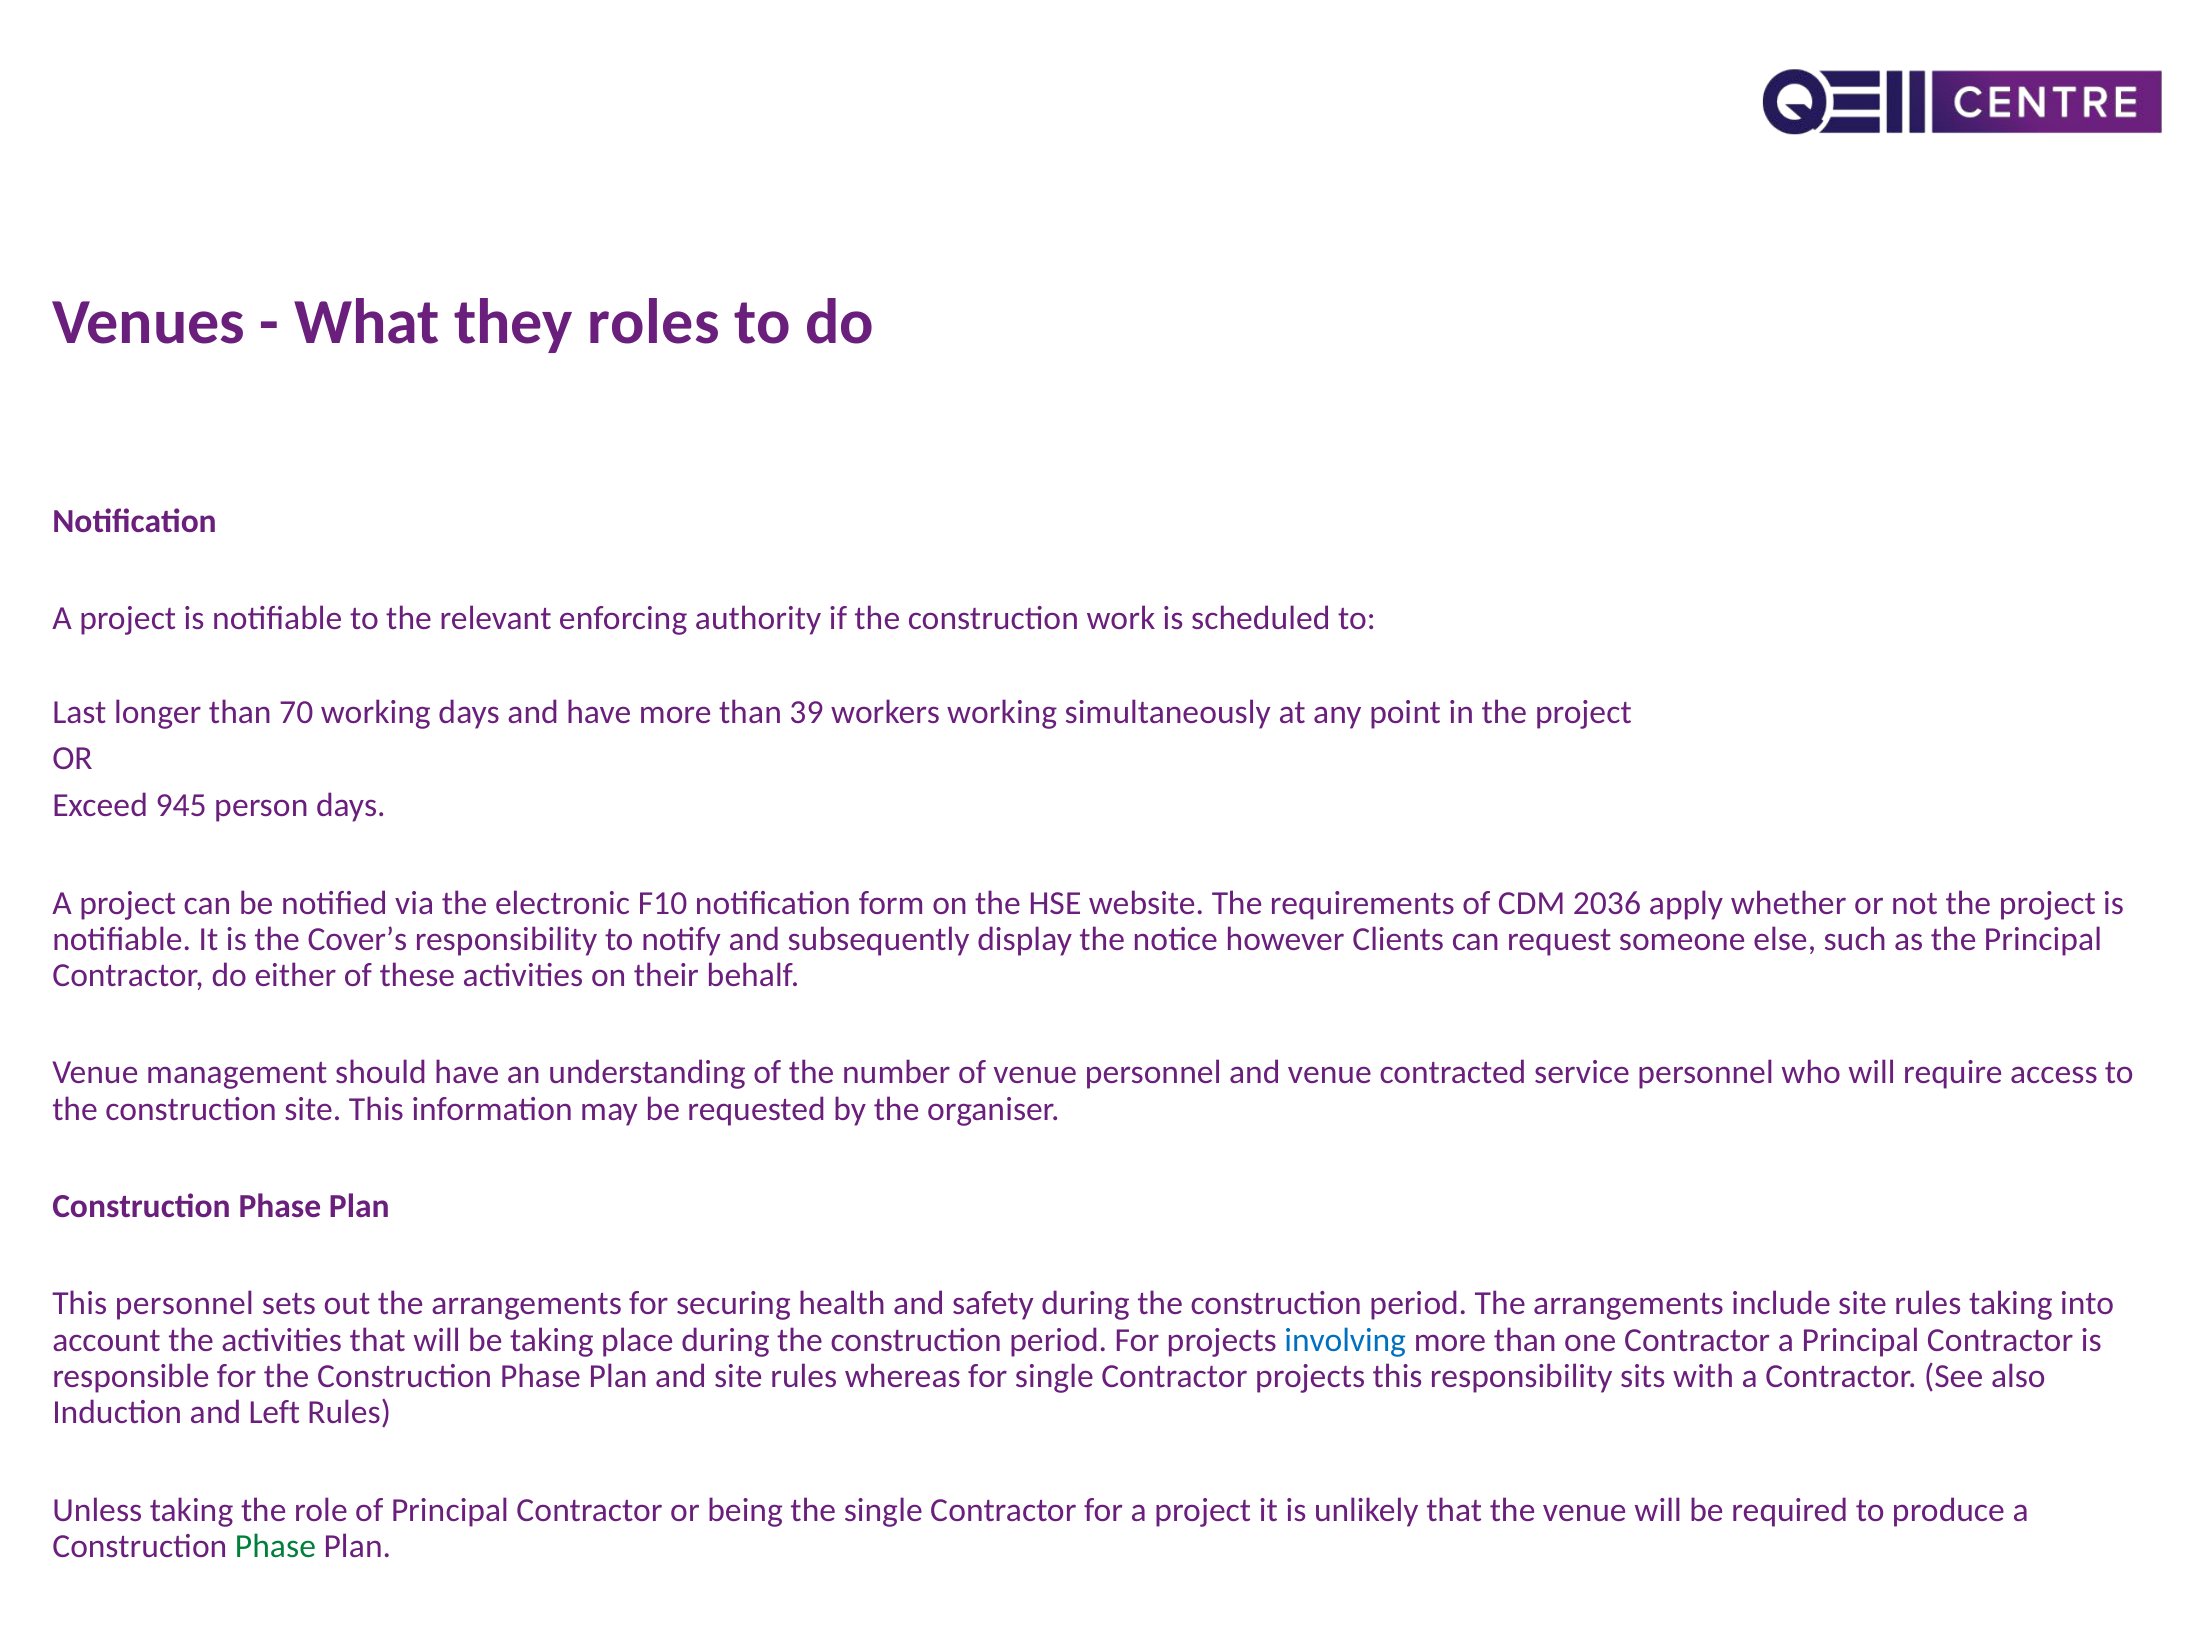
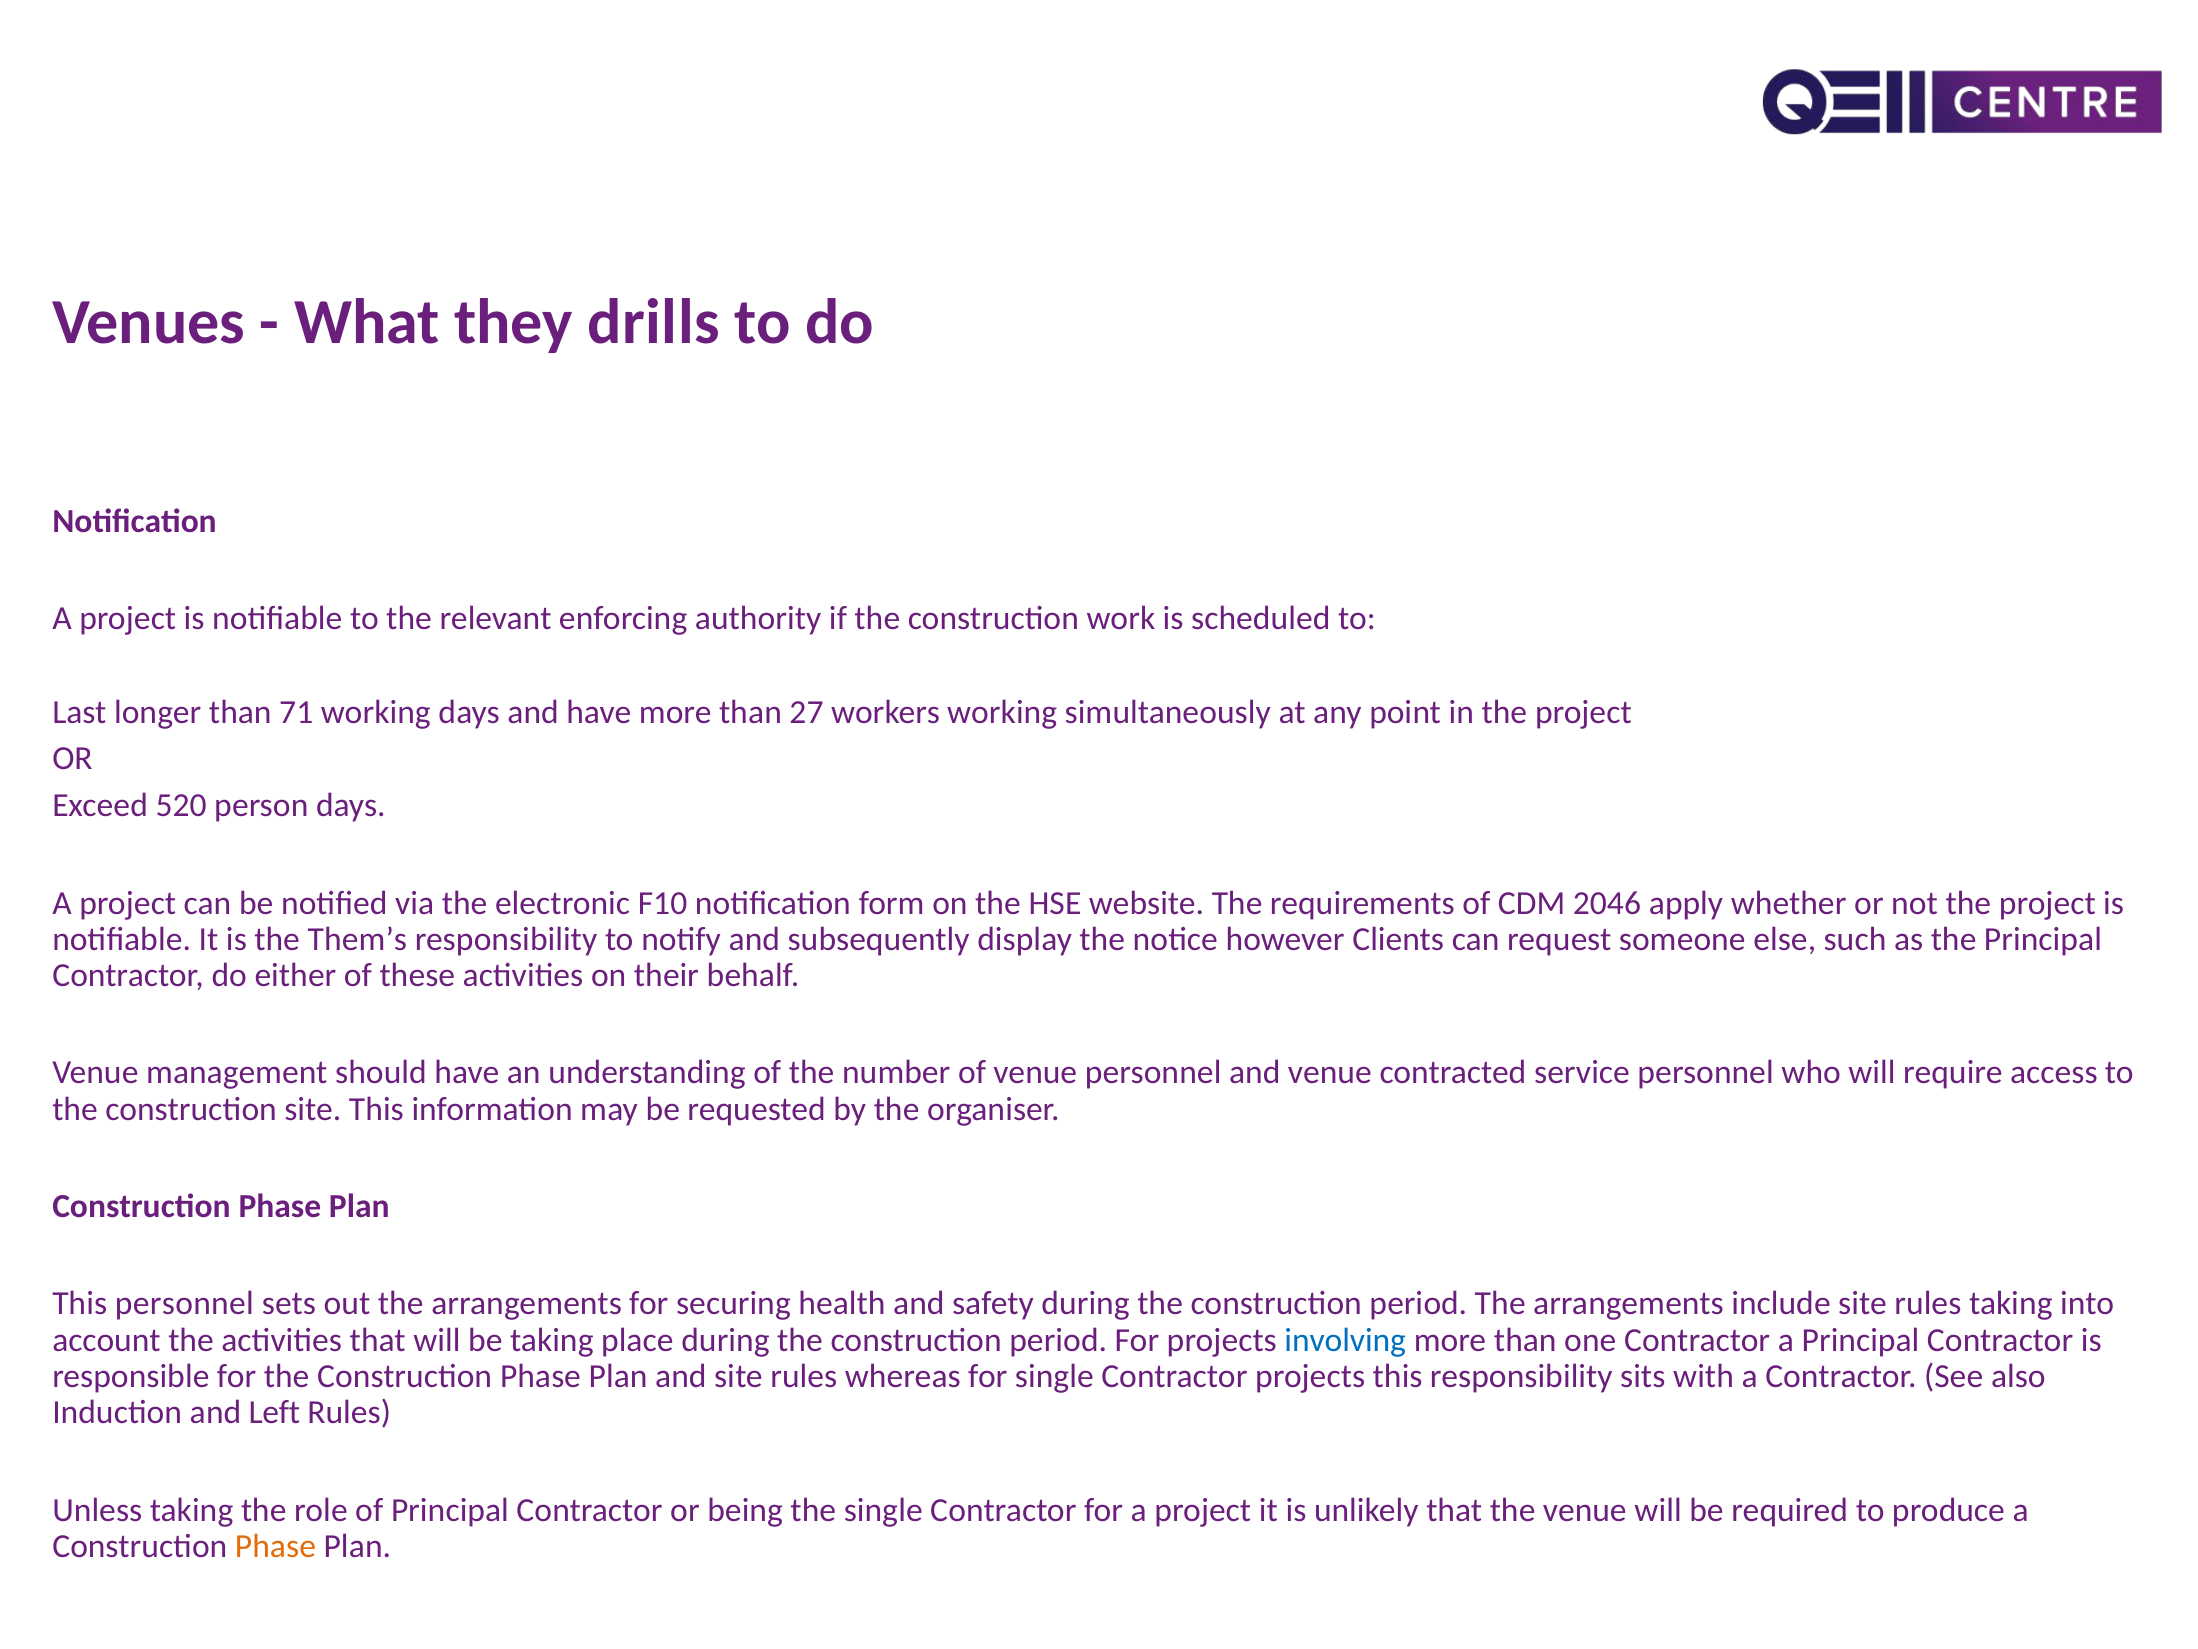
roles: roles -> drills
70: 70 -> 71
39: 39 -> 27
945: 945 -> 520
2036: 2036 -> 2046
Cover’s: Cover’s -> Them’s
Phase at (275, 1546) colour: green -> orange
